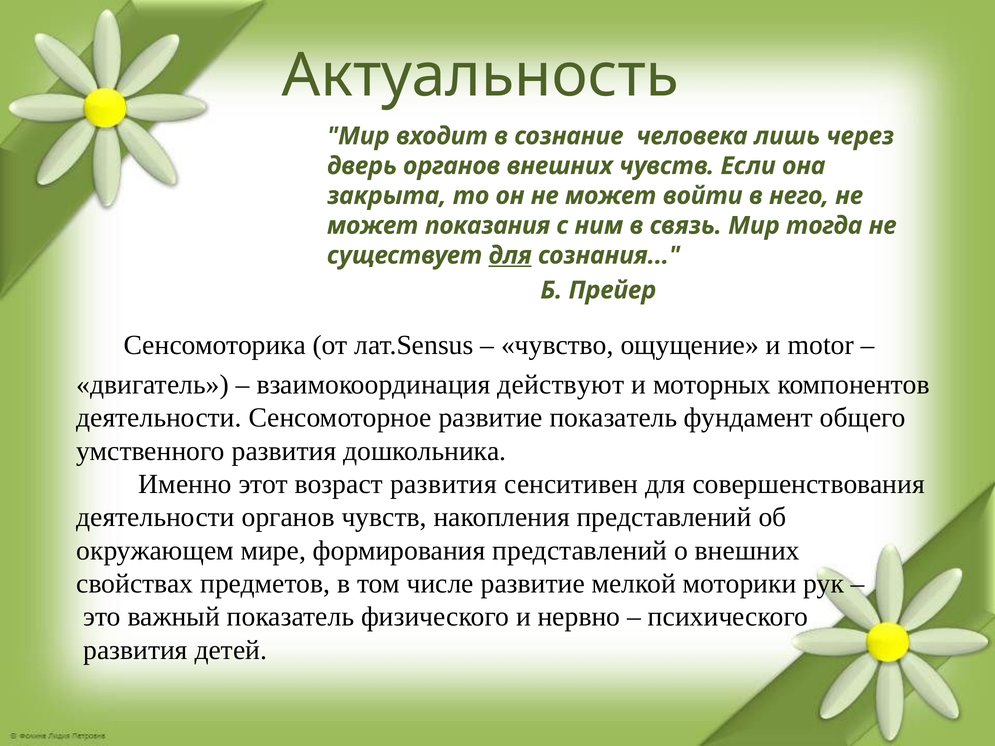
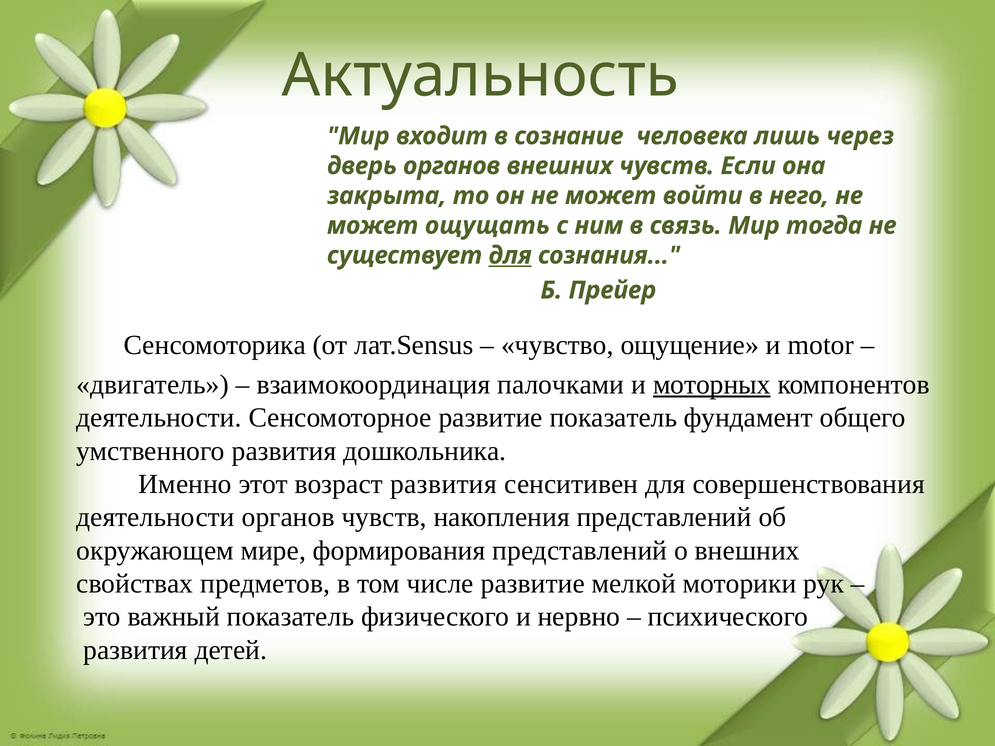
показания: показания -> ощущать
действуют: действуют -> палочками
моторных underline: none -> present
